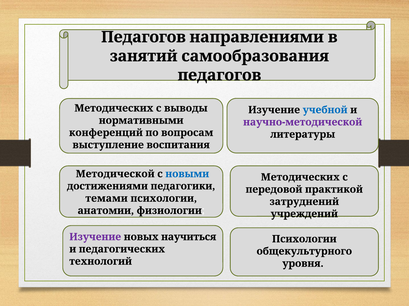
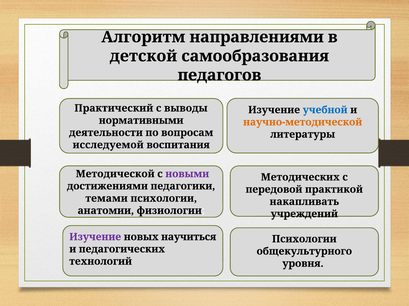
Педагогов at (143, 37): Педагогов -> Алгоритм
занятий: занятий -> детской
Методических at (114, 108): Методических -> Практический
научно-методической colour: purple -> orange
конференций: конференций -> деятельности
выступление: выступление -> исследуемой
новыми colour: blue -> purple
затруднений: затруднений -> накапливать
